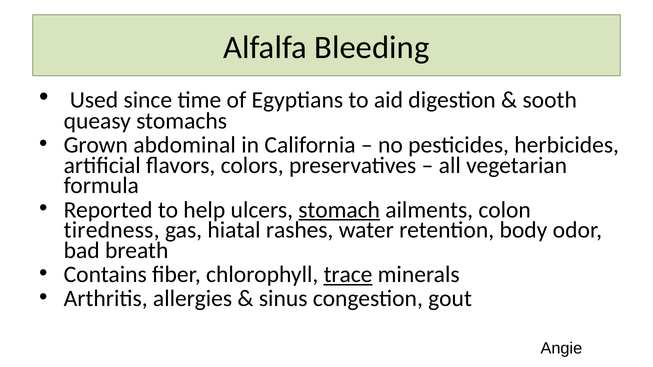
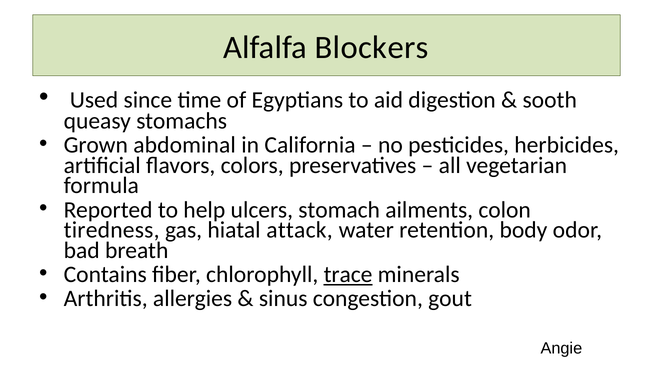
Bleeding: Bleeding -> Blockers
stomach underline: present -> none
rashes: rashes -> attack
